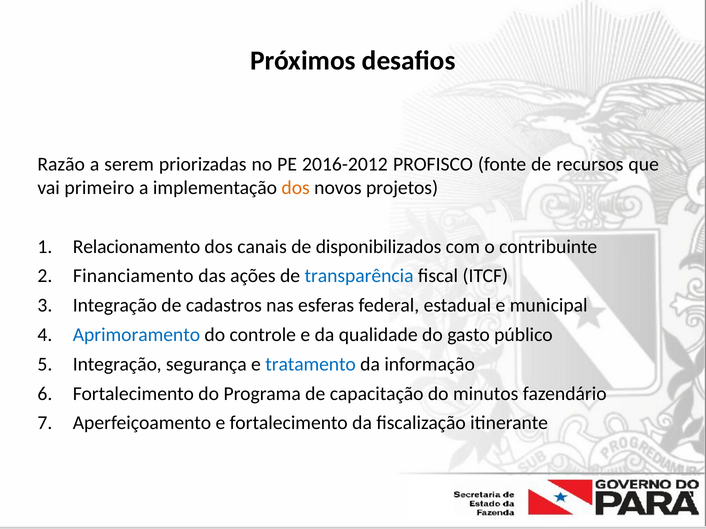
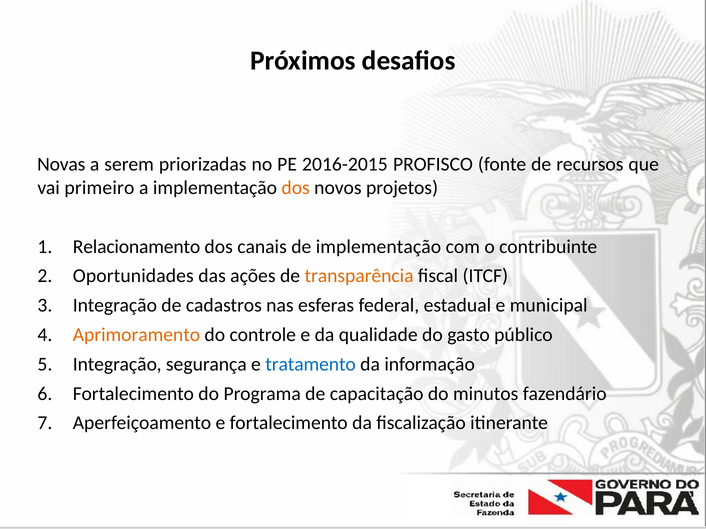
Razão: Razão -> Novas
2016-2012: 2016-2012 -> 2016-2015
de disponibilizados: disponibilizados -> implementação
Financiamento: Financiamento -> Oportunidades
transparência colour: blue -> orange
Aprimoramento colour: blue -> orange
